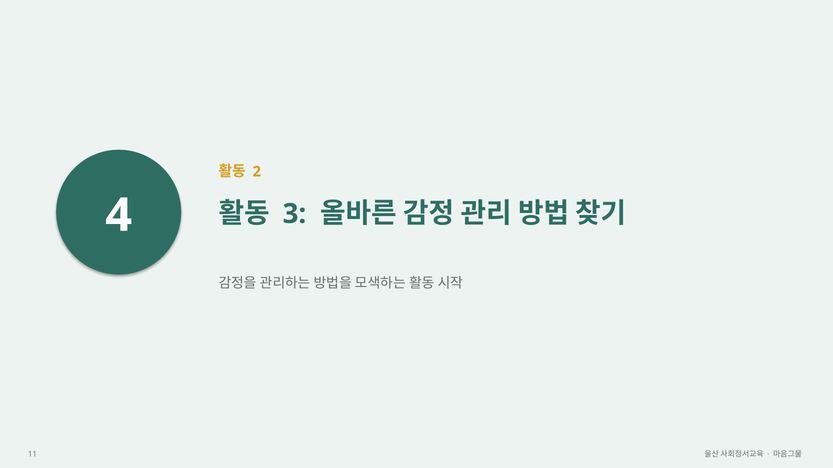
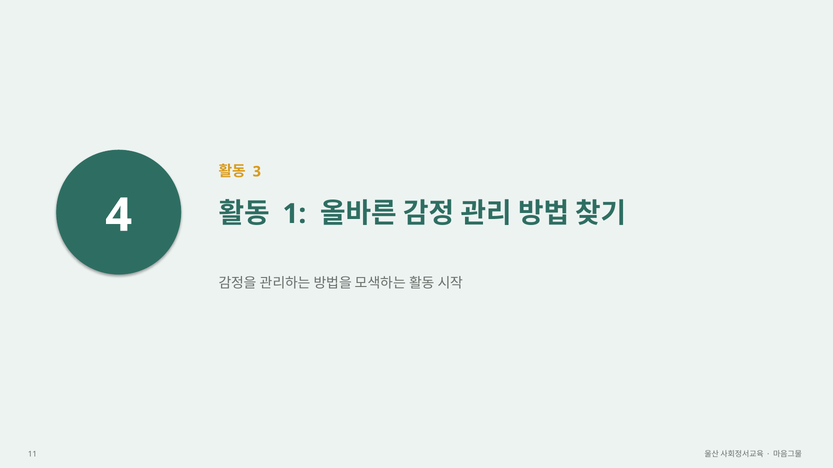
2: 2 -> 3
3: 3 -> 1
